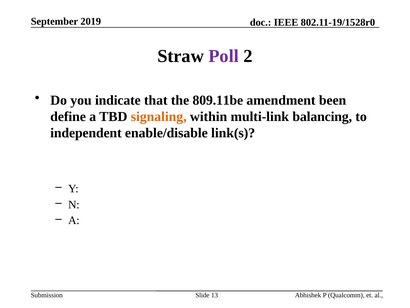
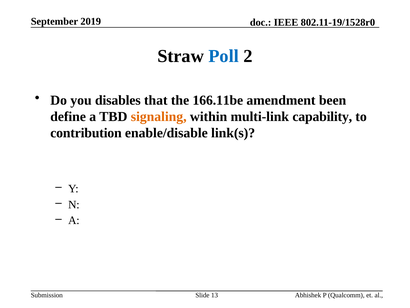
Poll colour: purple -> blue
indicate: indicate -> disables
809.11be: 809.11be -> 166.11be
balancing: balancing -> capability
independent: independent -> contribution
